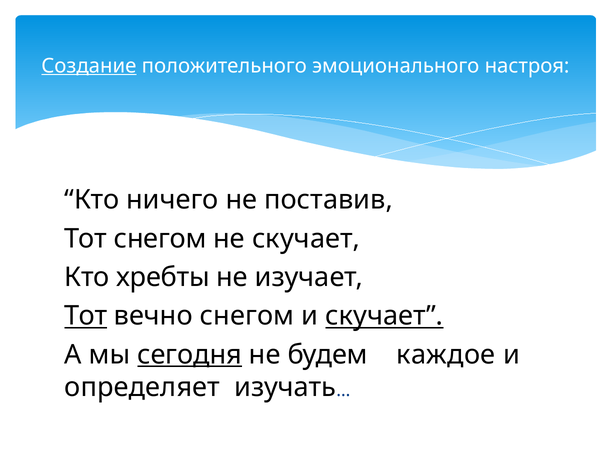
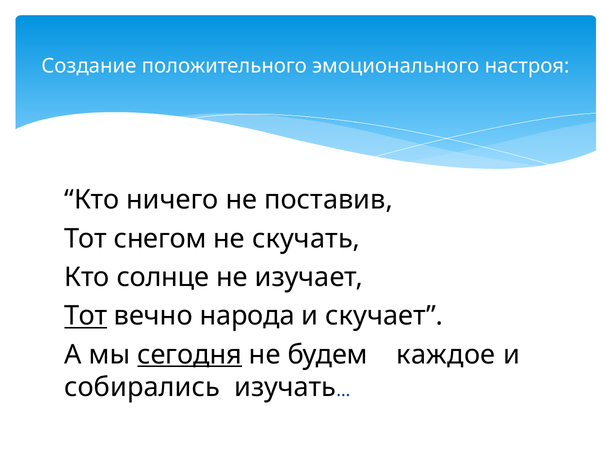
Создание underline: present -> none
не скучает: скучает -> скучать
хребты: хребты -> солнце
вечно снегом: снегом -> народа
скучает at (384, 316) underline: present -> none
определяет: определяет -> собирались
